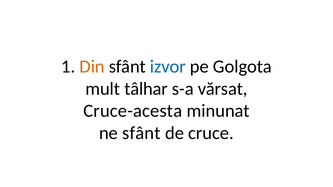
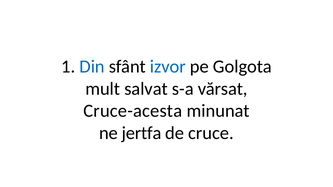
Din colour: orange -> blue
tâlhar: tâlhar -> salvat
ne sfânt: sfânt -> jertfa
